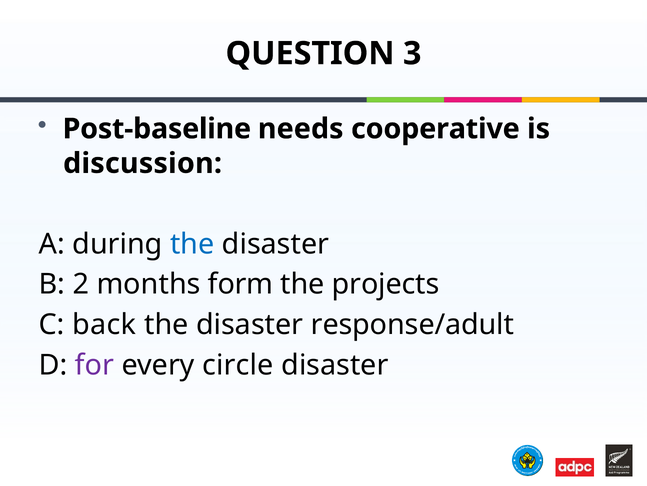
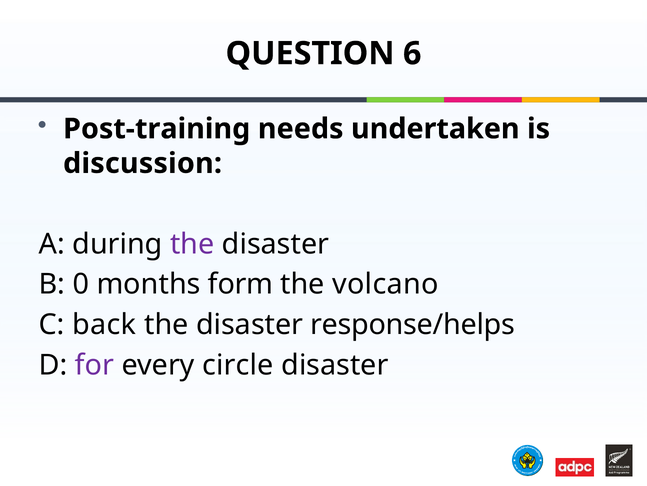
3: 3 -> 6
Post-baseline: Post-baseline -> Post-training
cooperative: cooperative -> undertaken
the at (192, 244) colour: blue -> purple
2: 2 -> 0
projects: projects -> volcano
response/adult: response/adult -> response/helps
